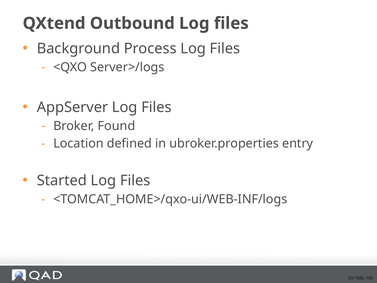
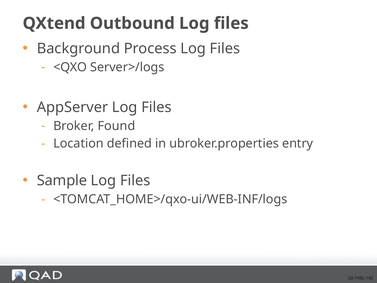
Started: Started -> Sample
